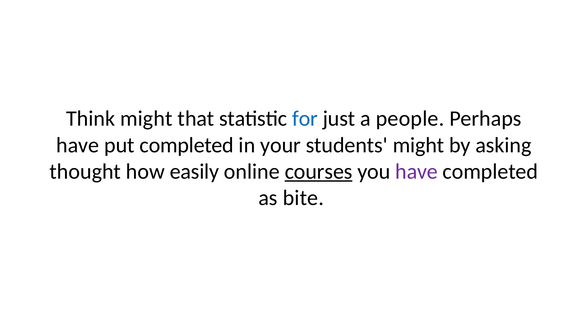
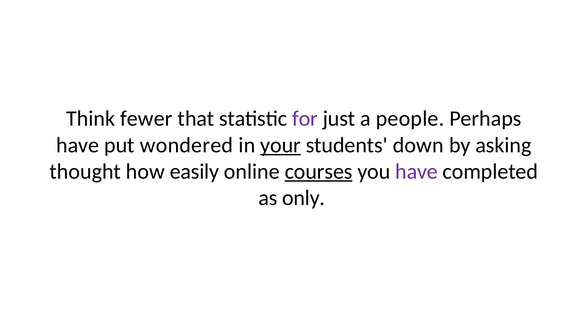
Think might: might -> fewer
for colour: blue -> purple
put completed: completed -> wondered
your underline: none -> present
students might: might -> down
bite: bite -> only
